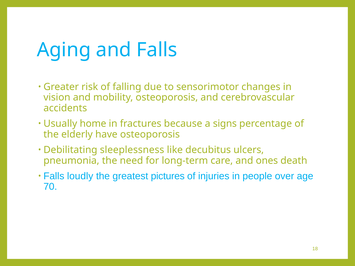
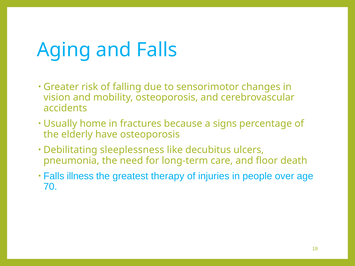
ones: ones -> floor
loudly: loudly -> illness
pictures: pictures -> therapy
